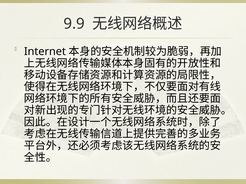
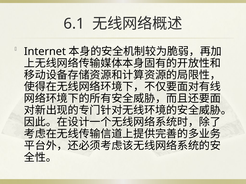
9.9: 9.9 -> 6.1
